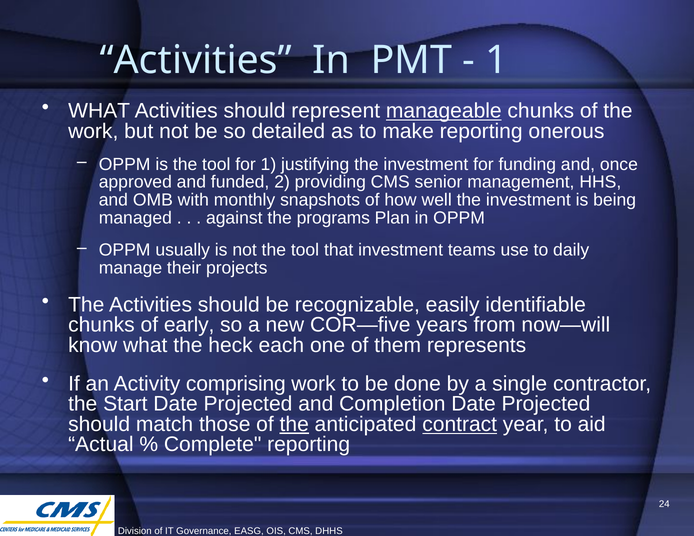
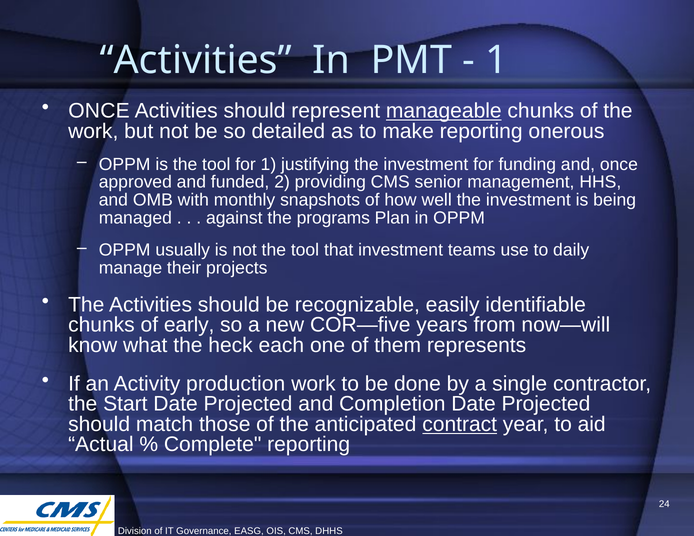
WHAT at (99, 111): WHAT -> ONCE
comprising: comprising -> production
the at (294, 424) underline: present -> none
